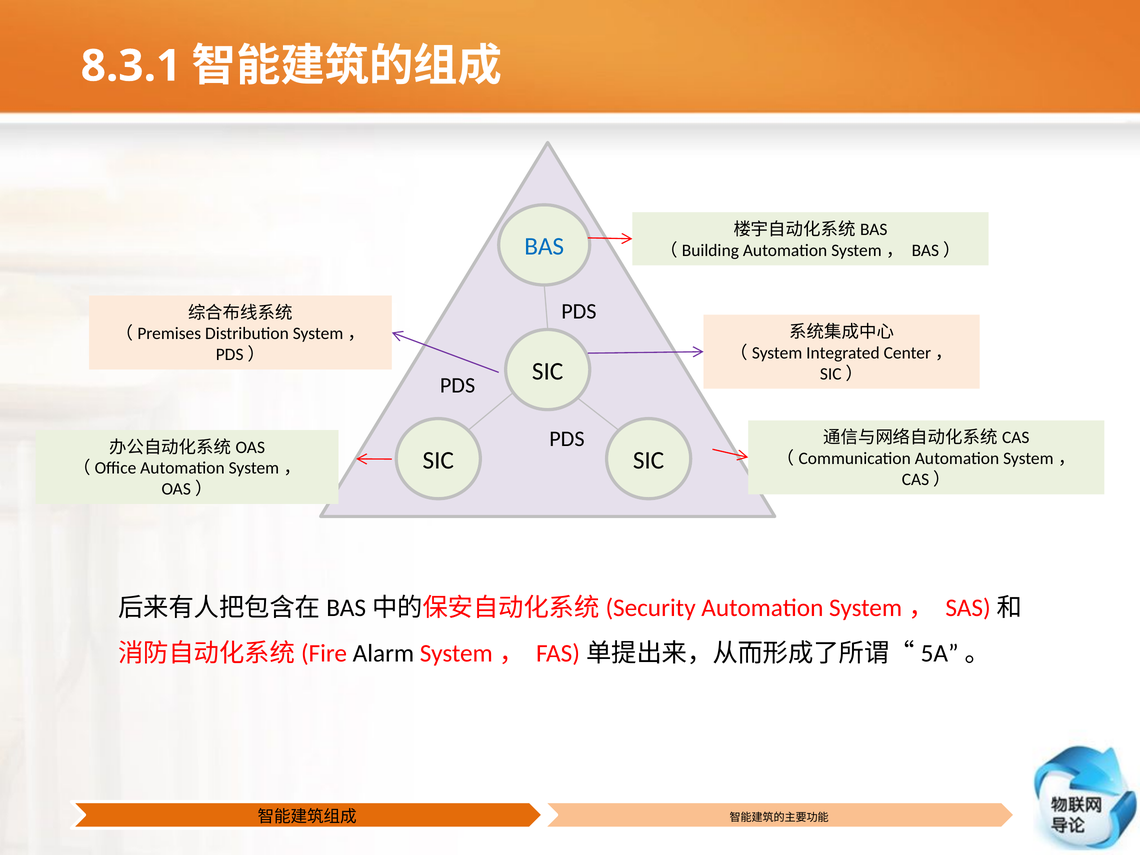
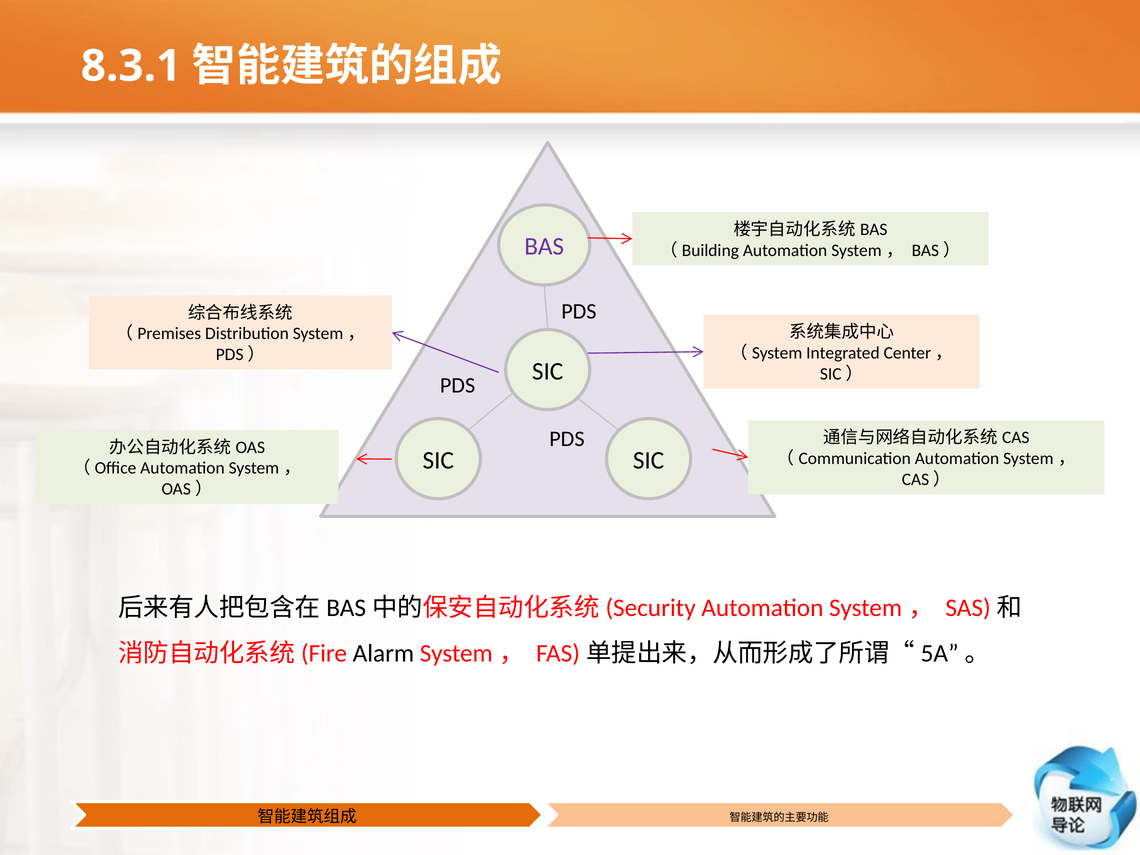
BAS colour: blue -> purple
